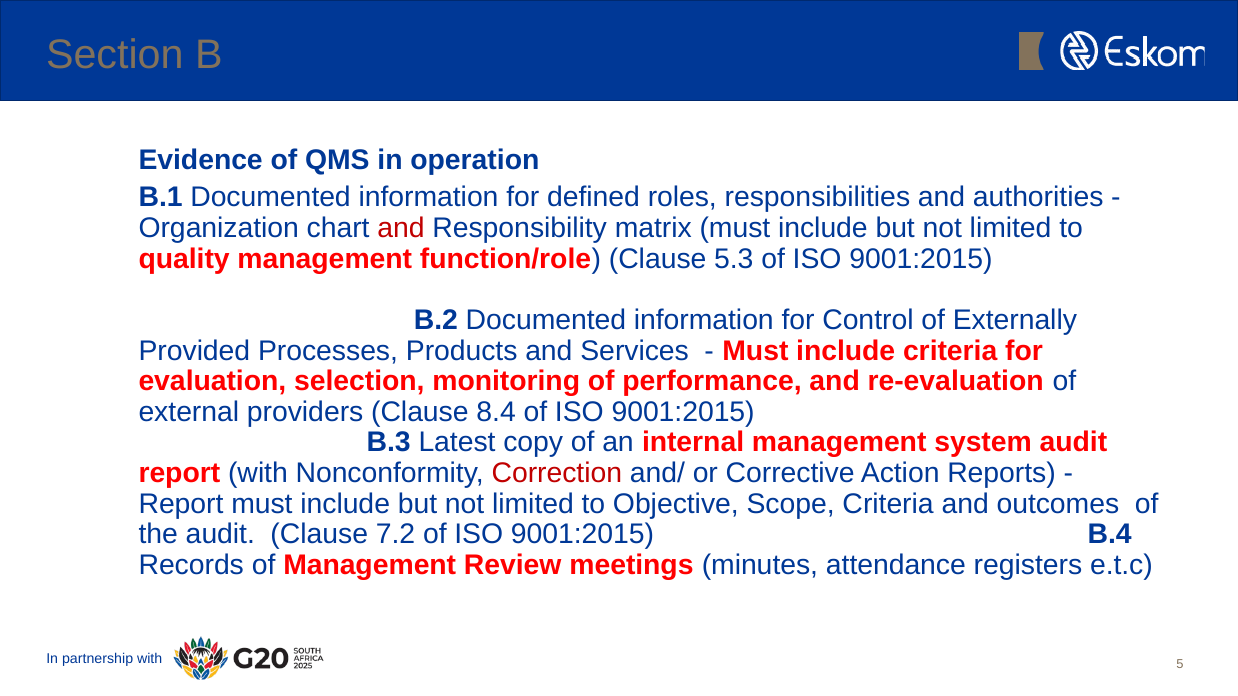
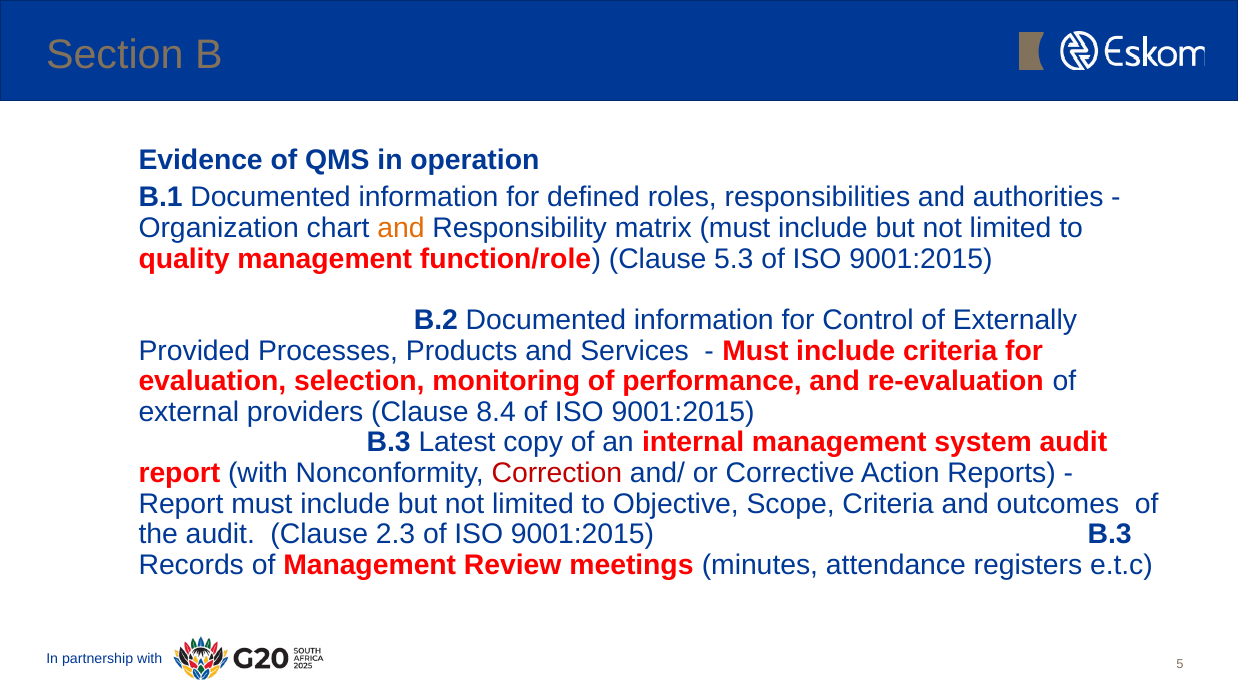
and at (401, 228) colour: red -> orange
7.2: 7.2 -> 2.3
B.4 at (1110, 535): B.4 -> B.3
